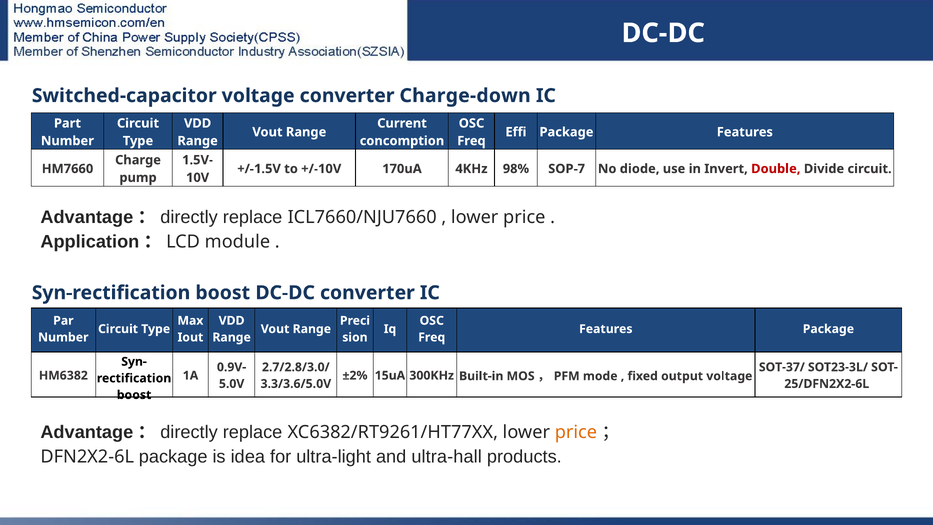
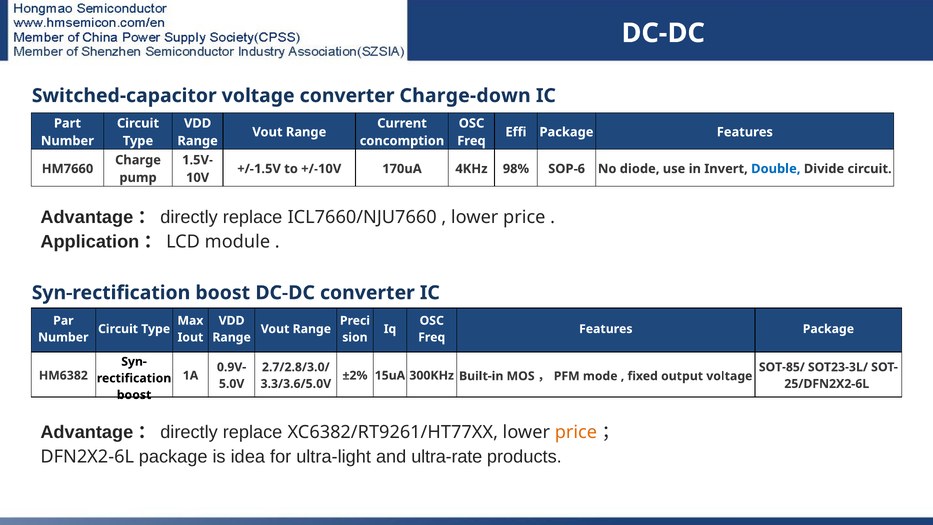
SOP-7: SOP-7 -> SOP-6
Double colour: red -> blue
SOT-37/: SOT-37/ -> SOT-85/
ultra-hall: ultra-hall -> ultra-rate
